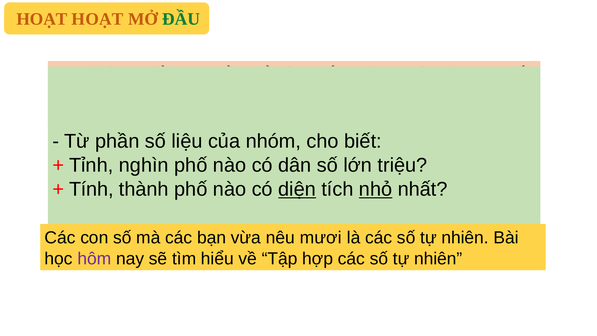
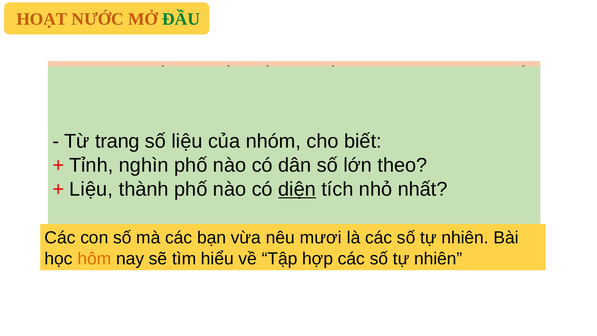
HOẠT HOẠT: HOẠT -> NƯỚC
Từ phần: phần -> trang
triệu: triệu -> theo
Tính at (91, 189): Tính -> Liệu
nhỏ underline: present -> none
hôm colour: purple -> orange
